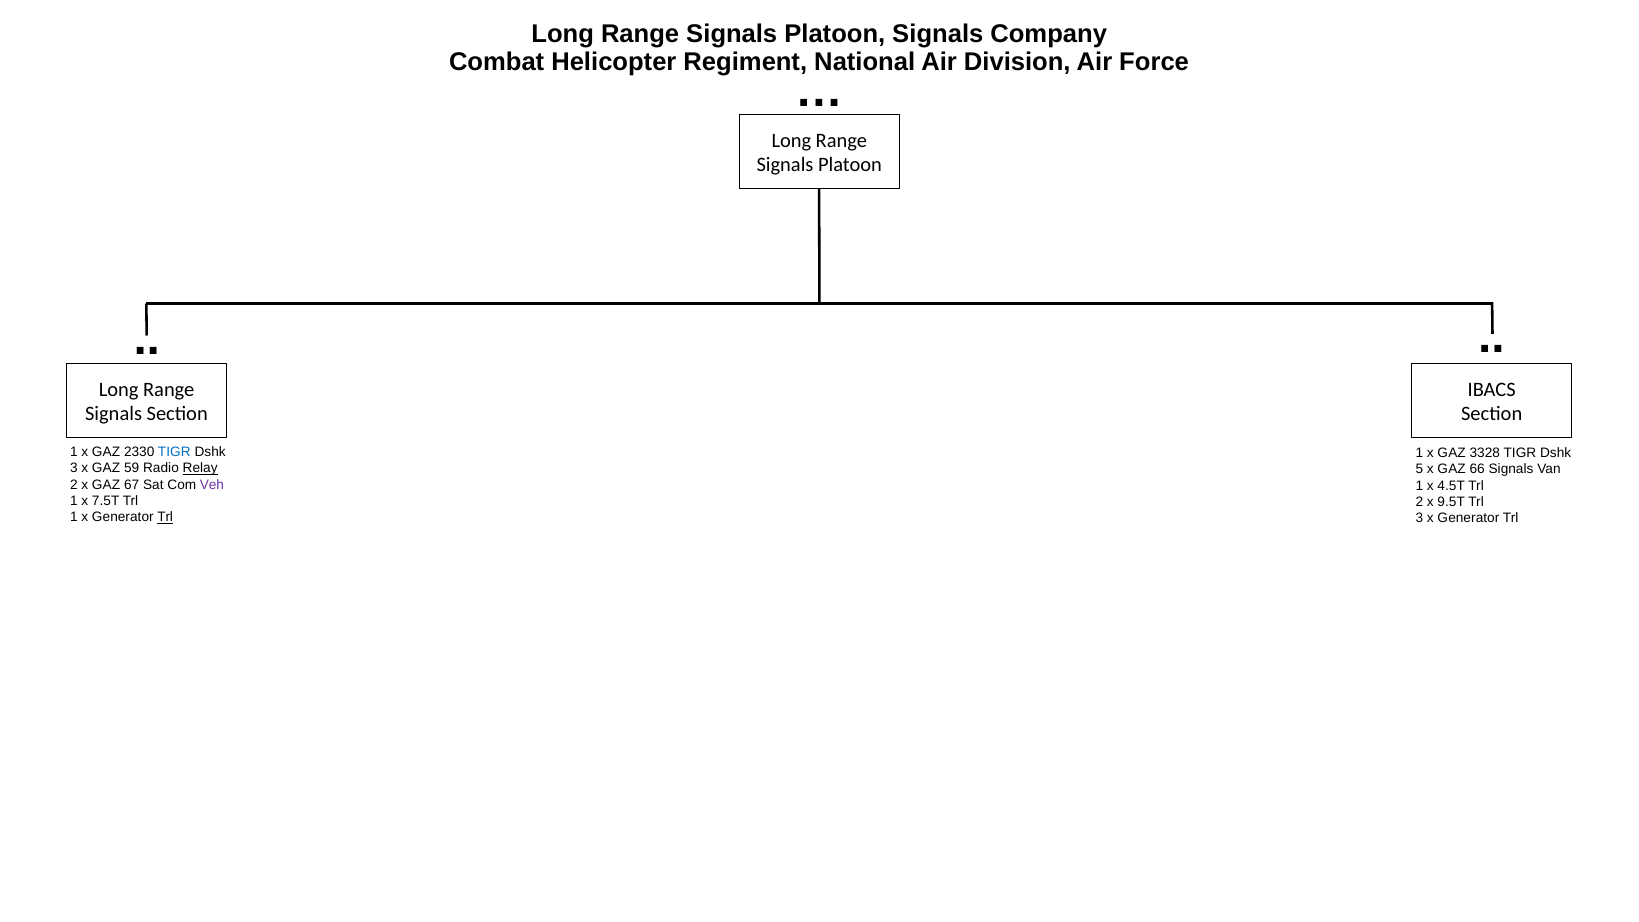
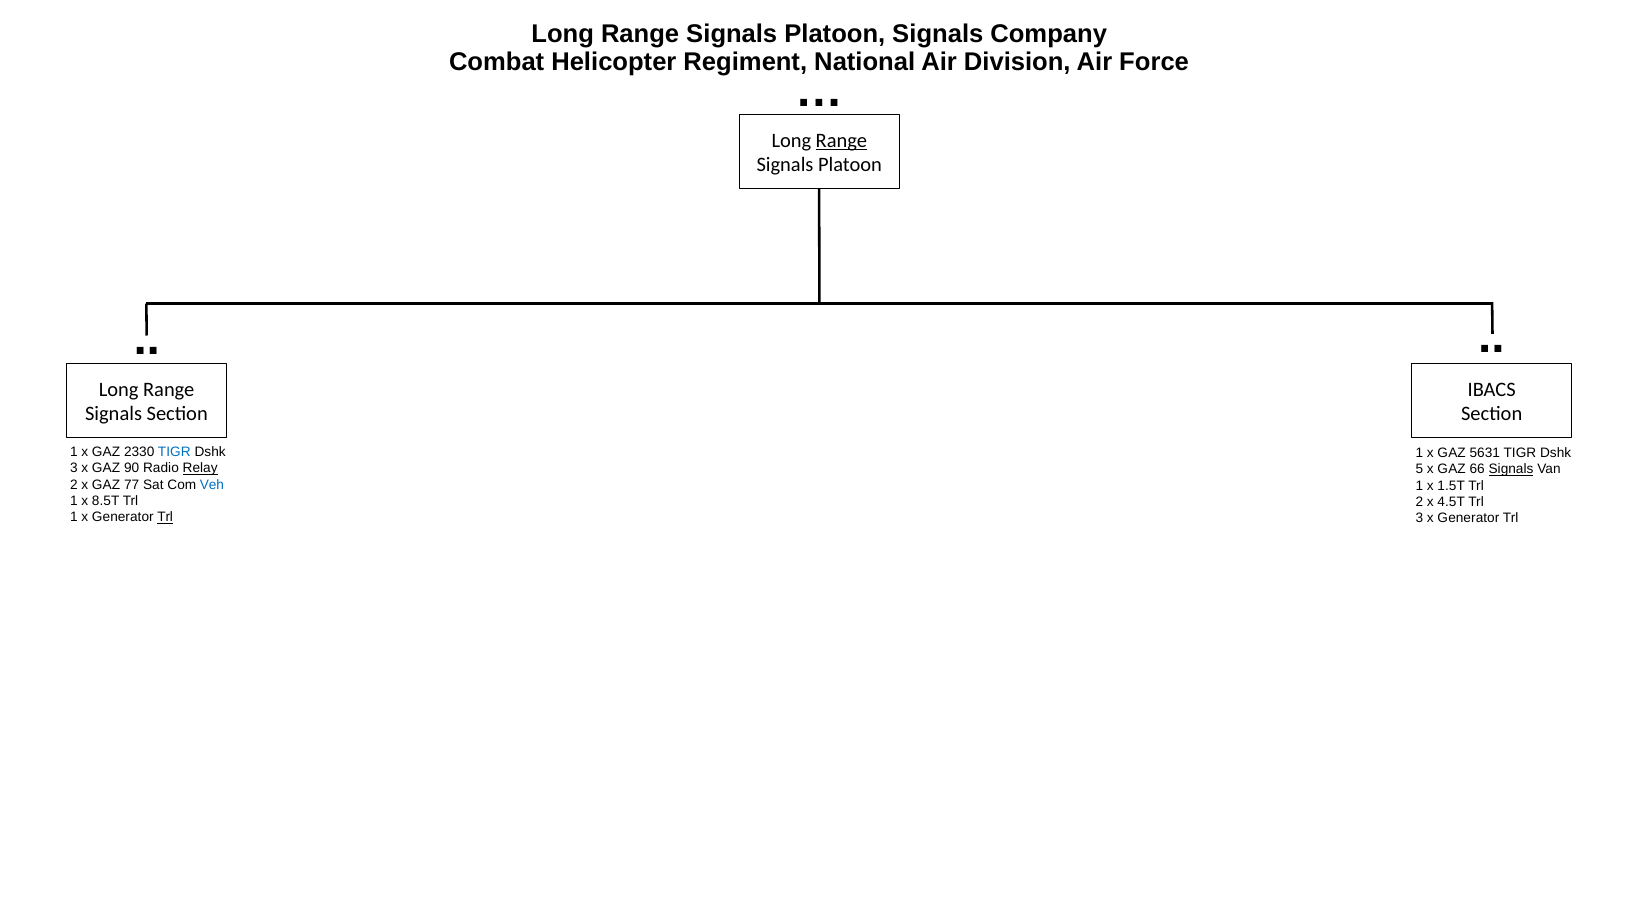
Range at (841, 140) underline: none -> present
3328: 3328 -> 5631
59: 59 -> 90
Signals at (1511, 469) underline: none -> present
67: 67 -> 77
Veh colour: purple -> blue
4.5T: 4.5T -> 1.5T
7.5T: 7.5T -> 8.5T
9.5T: 9.5T -> 4.5T
